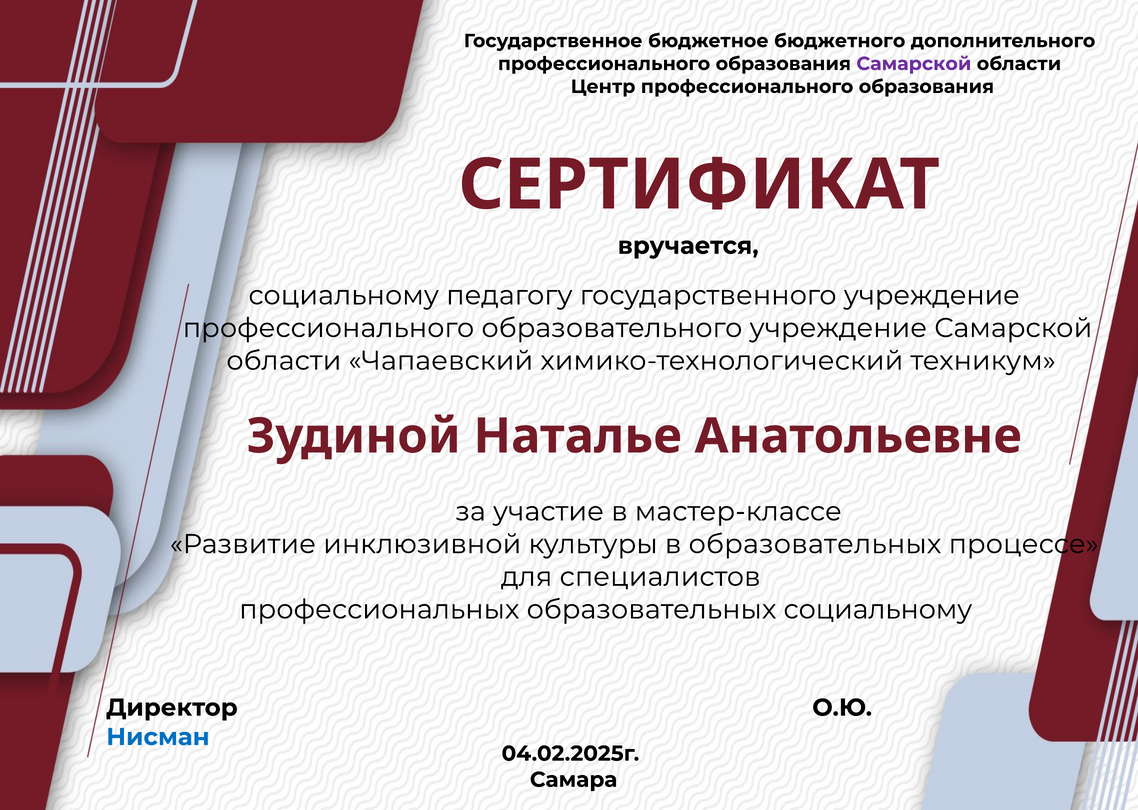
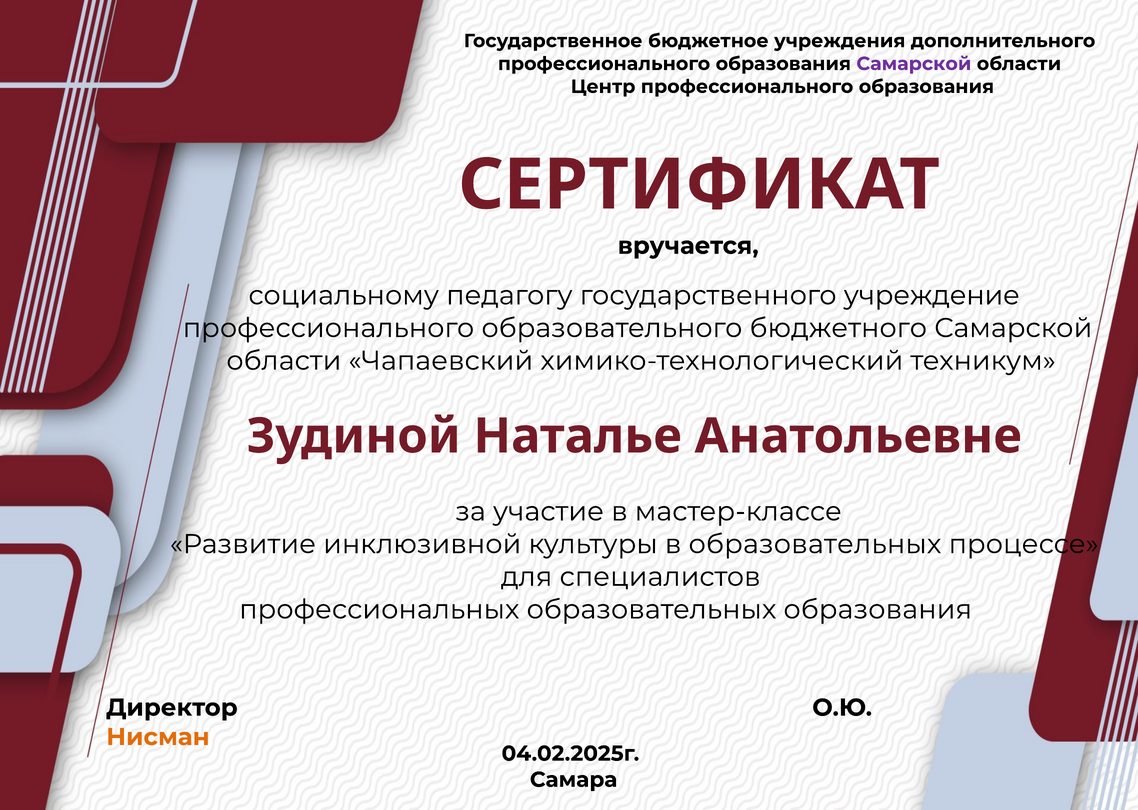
бюджетного: бюджетного -> учреждения
образовательного учреждение: учреждение -> бюджетного
образовательных социальному: социальному -> образования
Нисман colour: blue -> orange
